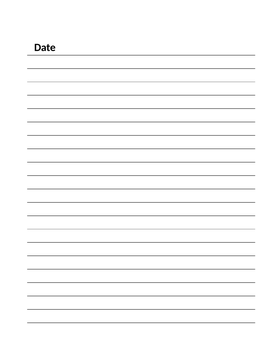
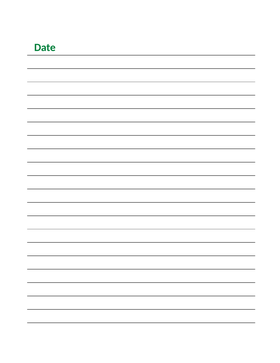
Date colour: black -> green
